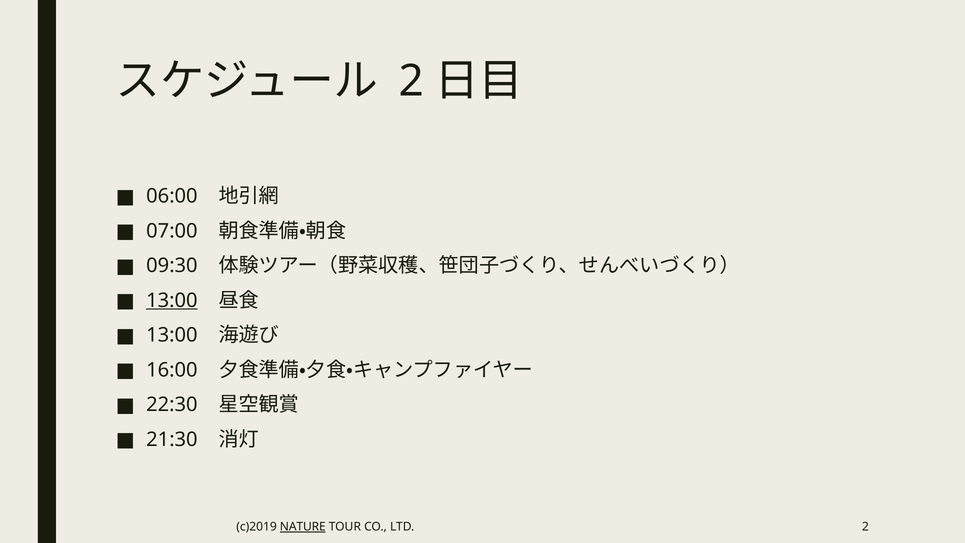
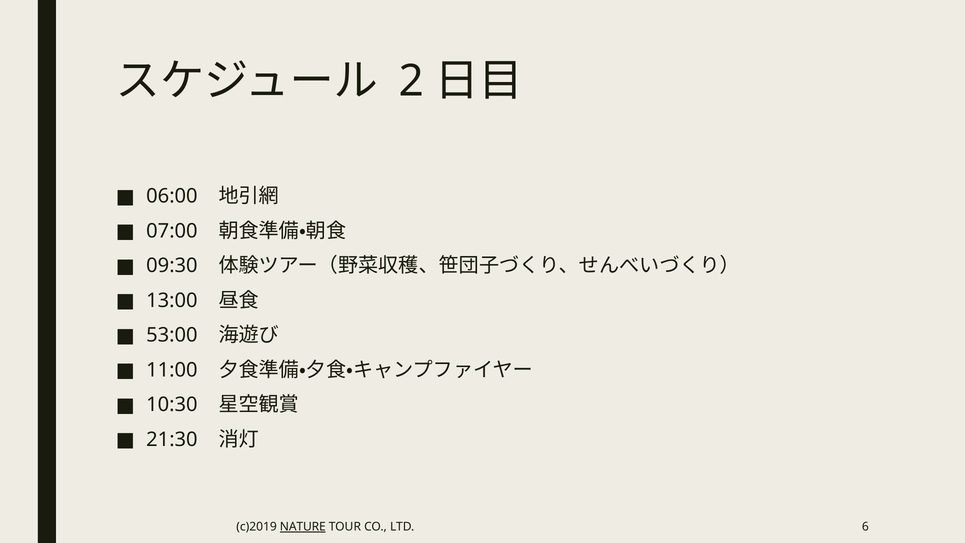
13:00 at (172, 300) underline: present -> none
13:00 at (172, 335): 13:00 -> 53:00
16:00: 16:00 -> 11:00
22:30: 22:30 -> 10:30
LTD 2: 2 -> 6
